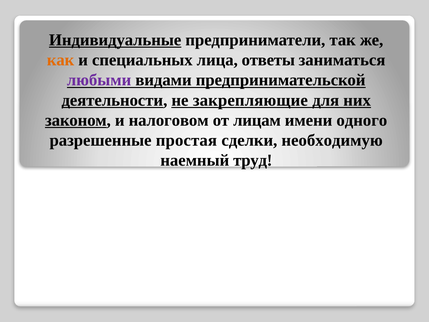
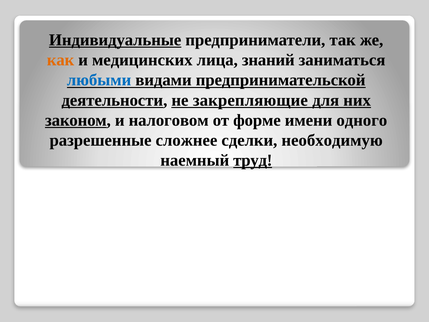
специальных: специальных -> медицинских
ответы: ответы -> знаний
любыми colour: purple -> blue
лицам: лицам -> форме
простая: простая -> сложнее
труд underline: none -> present
